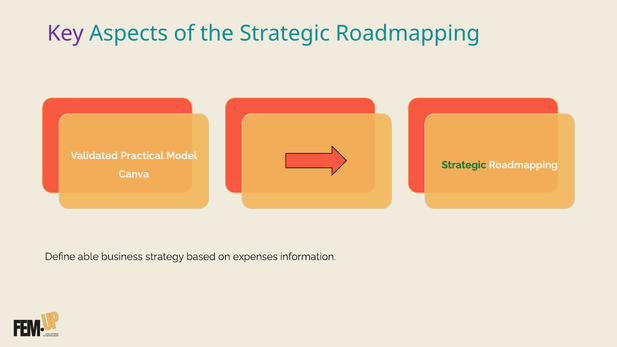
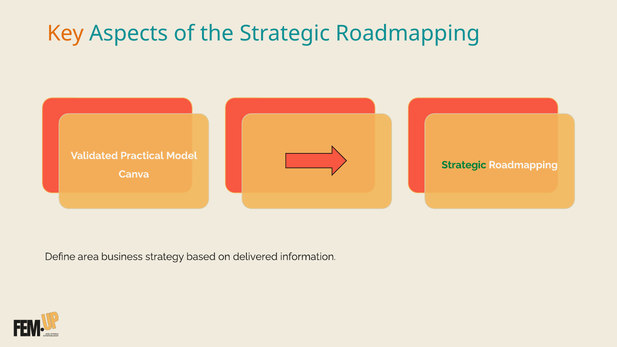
Key colour: purple -> orange
able: able -> area
expenses: expenses -> delivered
